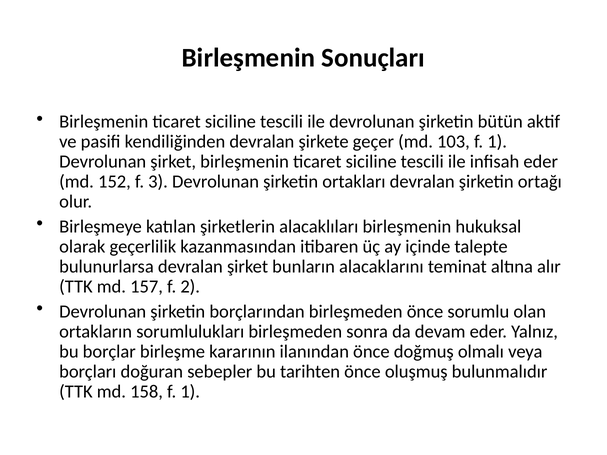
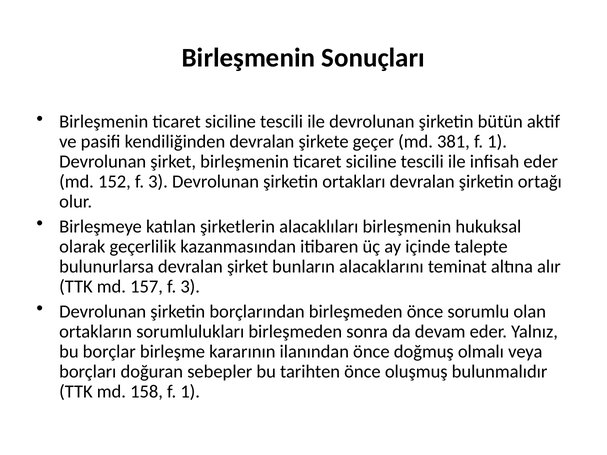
103: 103 -> 381
157 f 2: 2 -> 3
